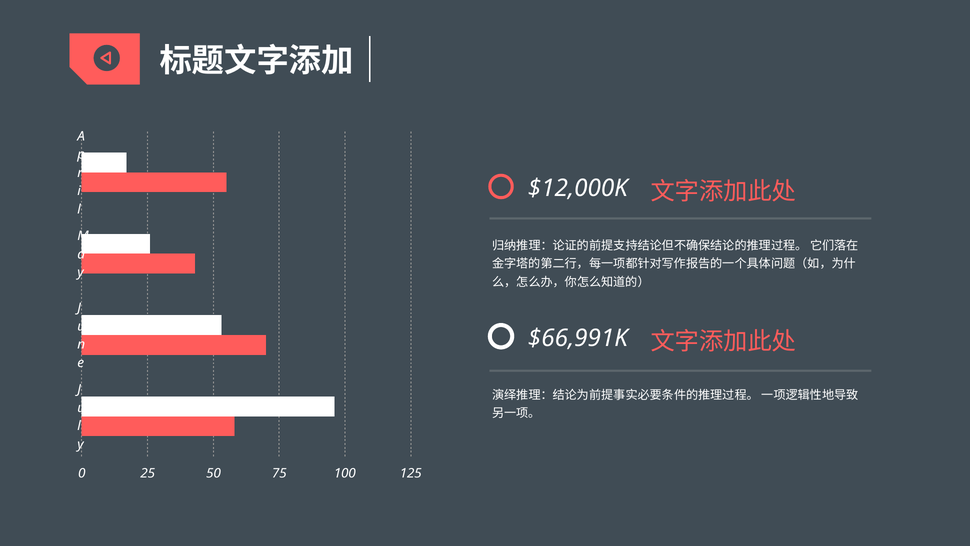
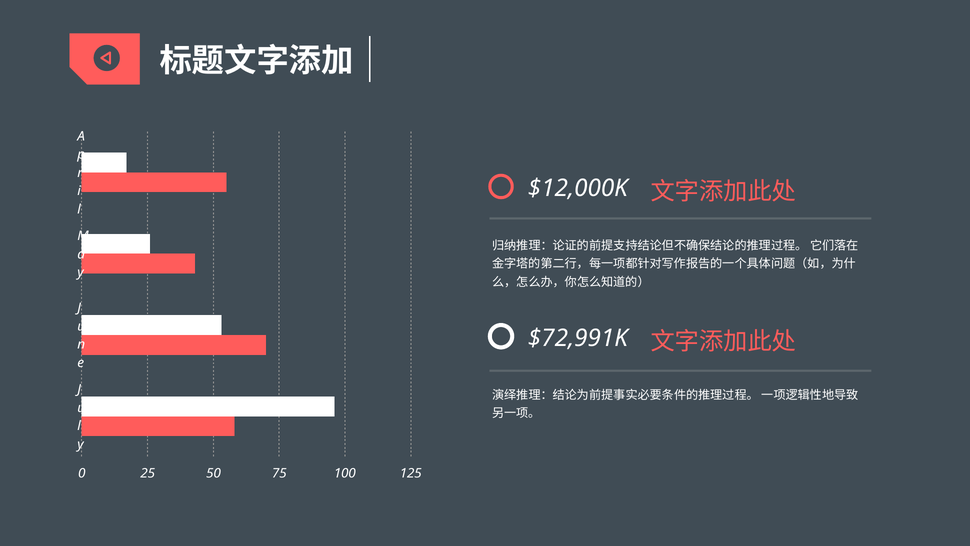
$66,991K: $66,991K -> $72,991K
